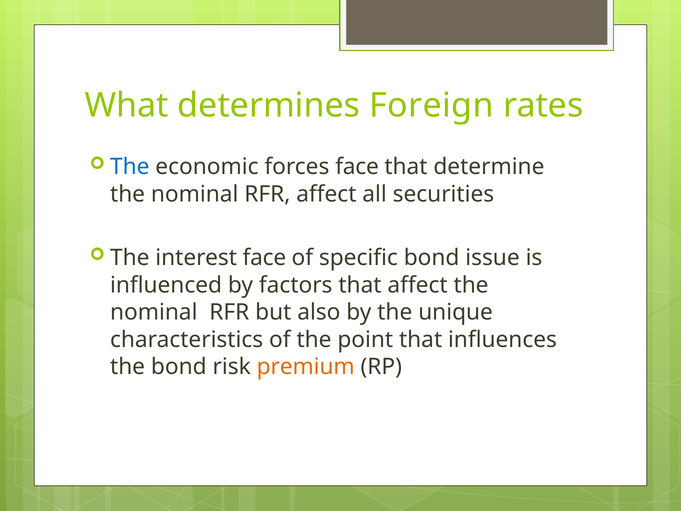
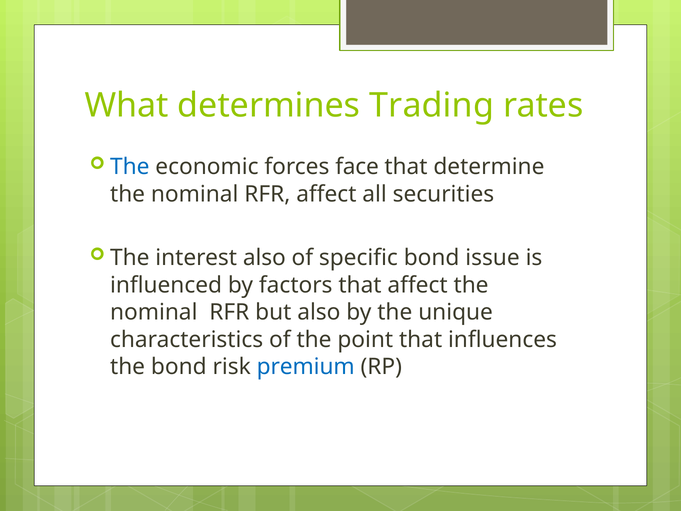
Foreign: Foreign -> Trading
interest face: face -> also
premium colour: orange -> blue
